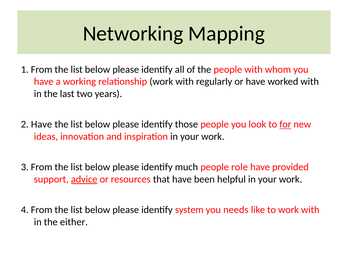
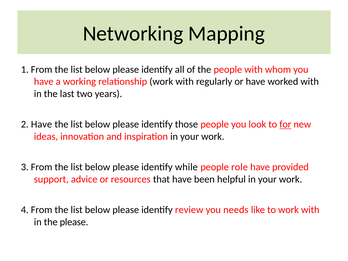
much: much -> while
advice underline: present -> none
system: system -> review
the either: either -> please
